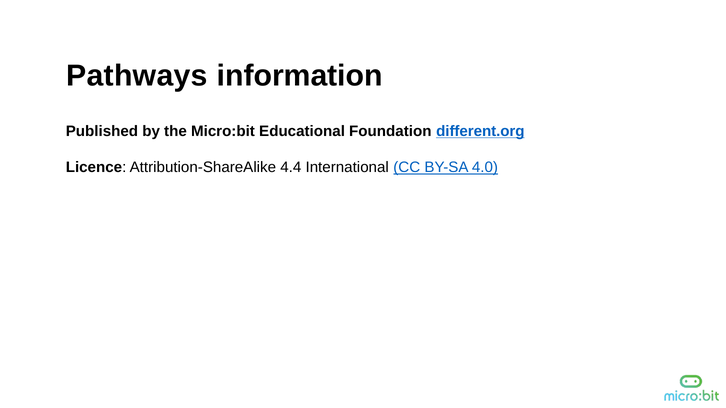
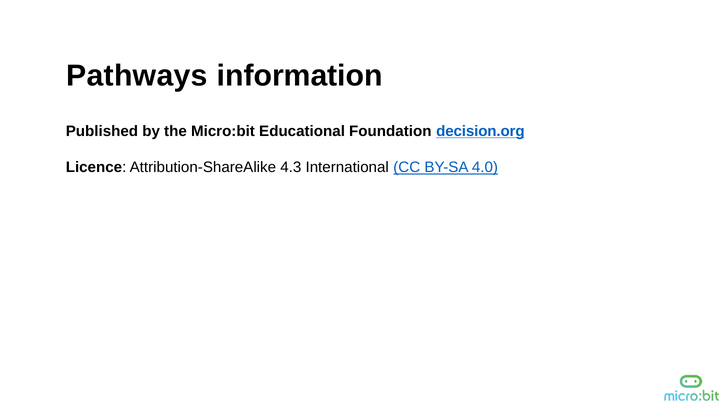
different.org: different.org -> decision.org
4.4: 4.4 -> 4.3
